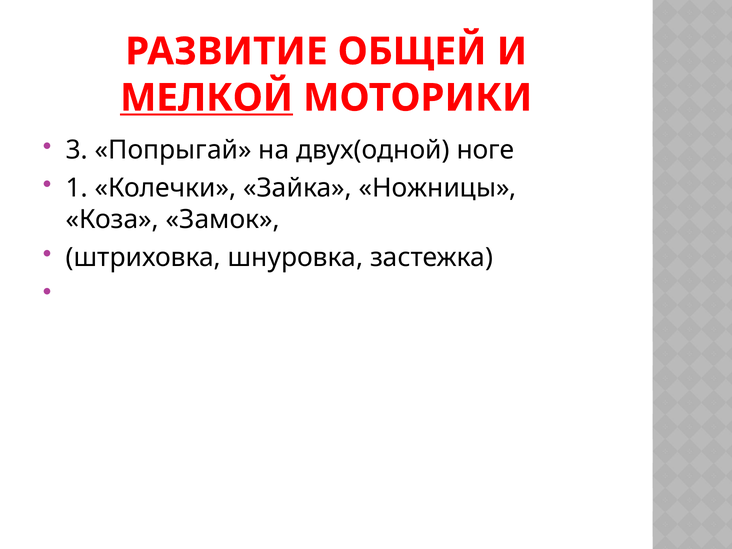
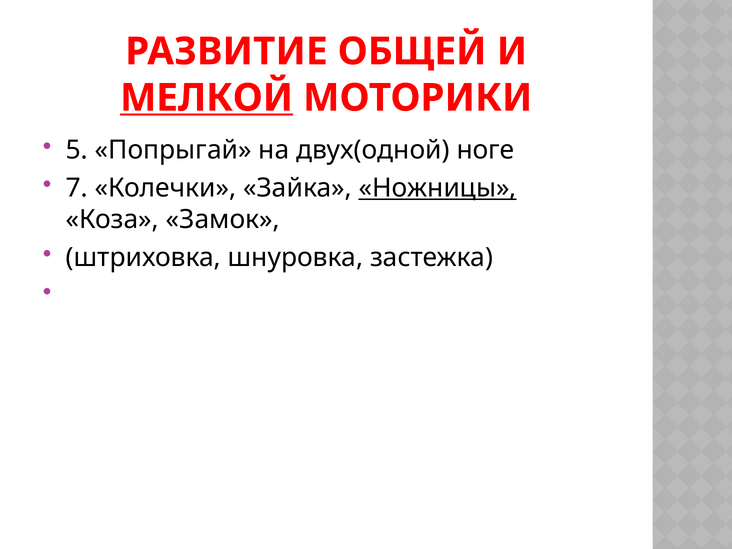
3: 3 -> 5
1: 1 -> 7
Ножницы underline: none -> present
